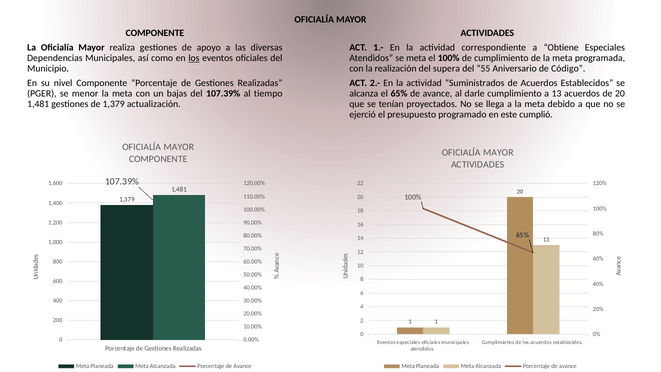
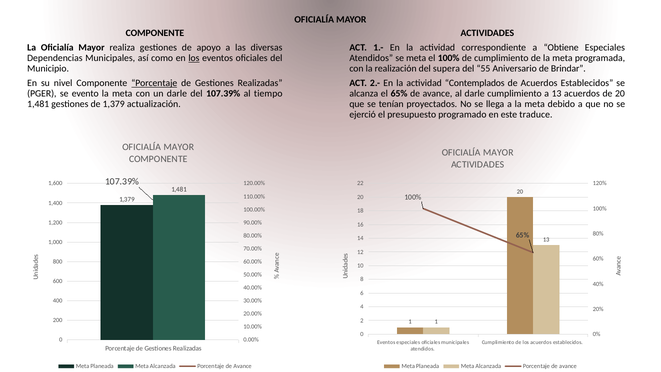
Código: Código -> Brindar
Porcentaje at (154, 83) underline: none -> present
Suministrados: Suministrados -> Contemplados
menor: menor -> evento
un bajas: bajas -> darle
cumplió: cumplió -> traduce
